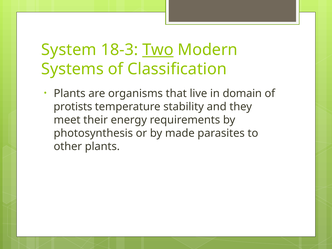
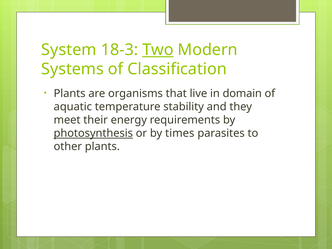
protists: protists -> aquatic
photosynthesis underline: none -> present
made: made -> times
